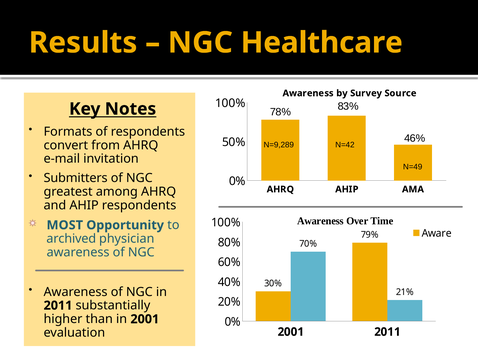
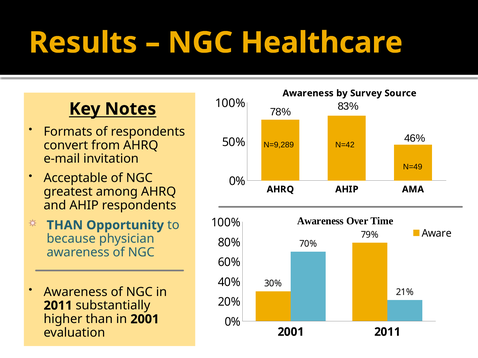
Submitters: Submitters -> Acceptable
MOST at (65, 225): MOST -> THAN
archived: archived -> because
